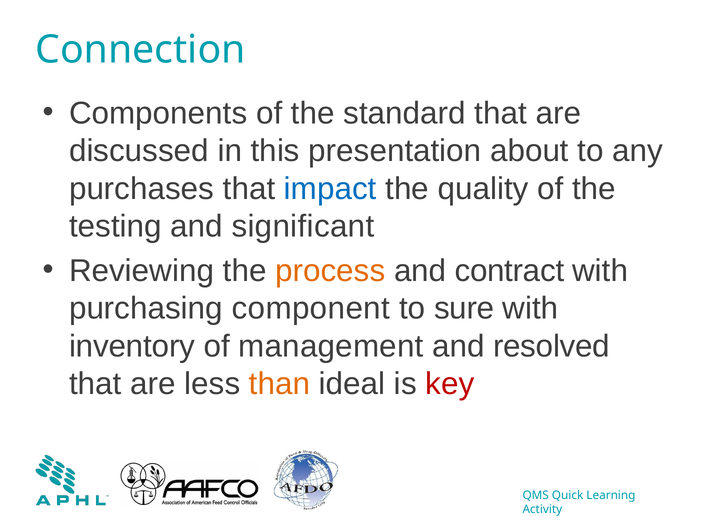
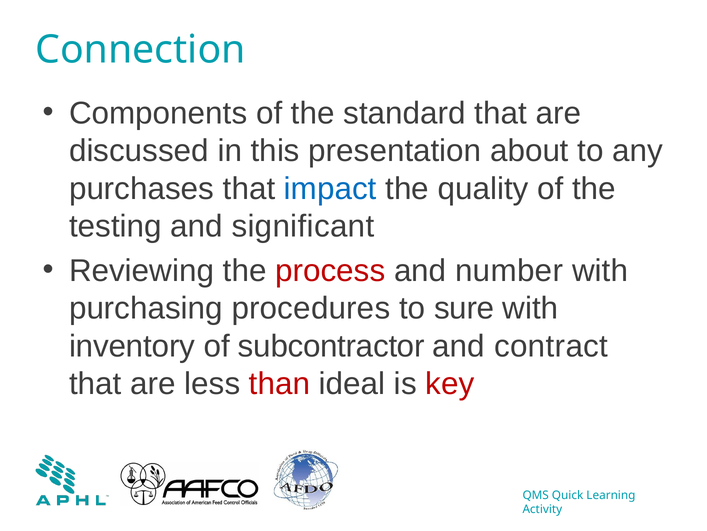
process colour: orange -> red
contract: contract -> number
component: component -> procedures
management: management -> subcontractor
resolved: resolved -> contract
than colour: orange -> red
